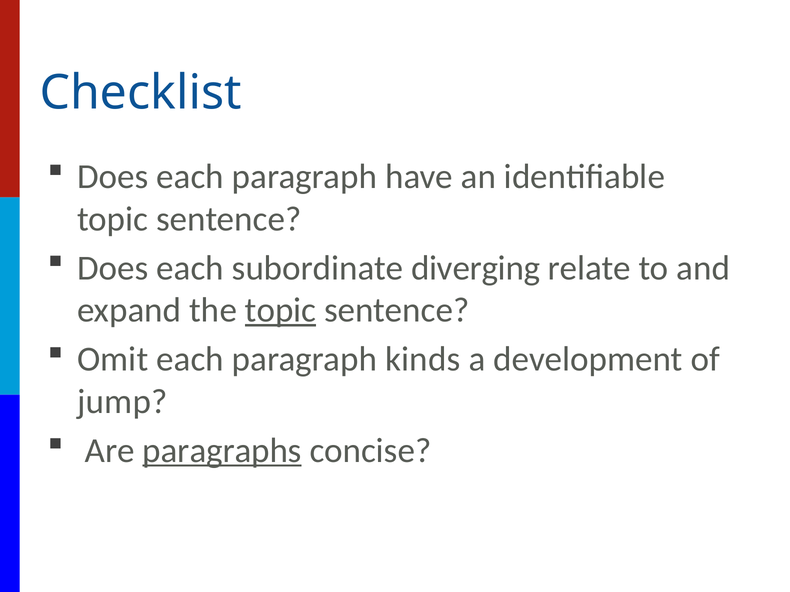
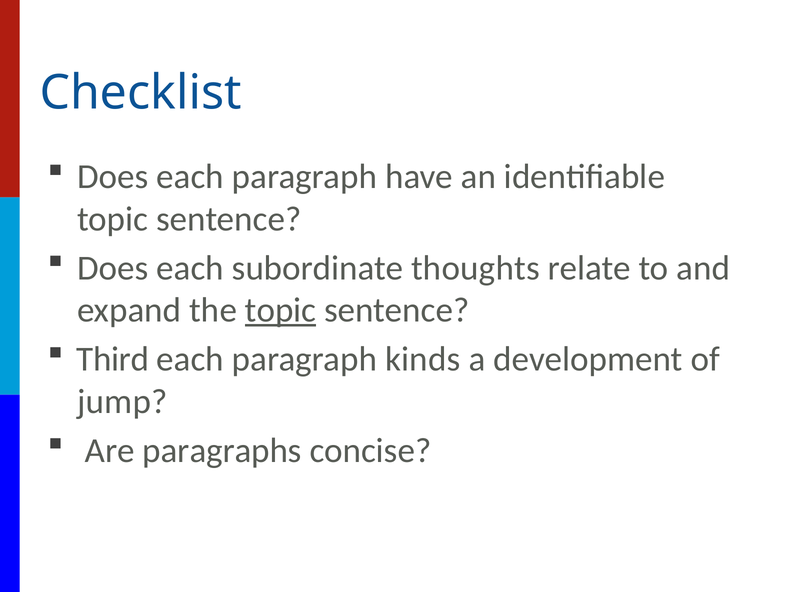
diverging: diverging -> thoughts
Omit: Omit -> Third
paragraphs underline: present -> none
